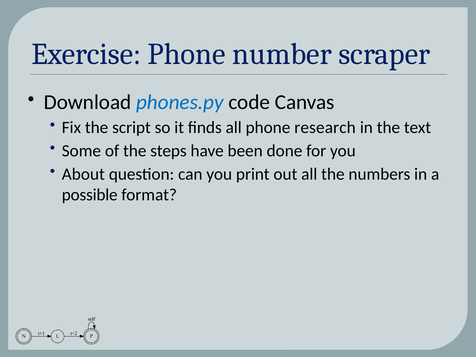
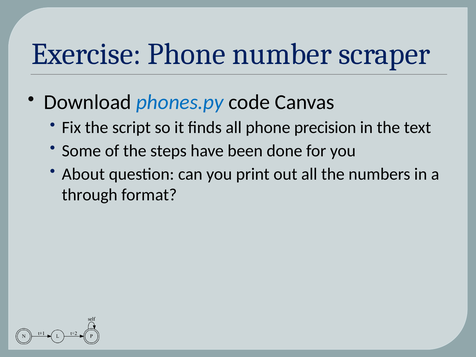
research: research -> precision
possible: possible -> through
